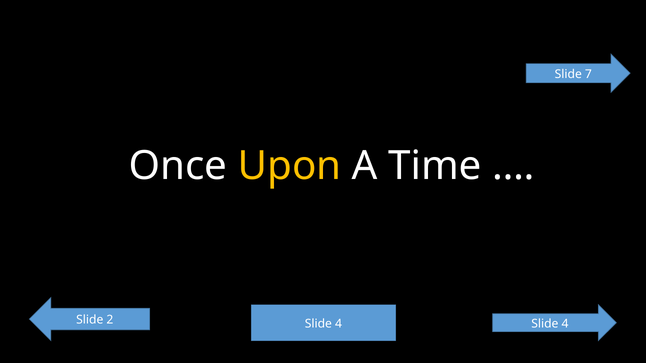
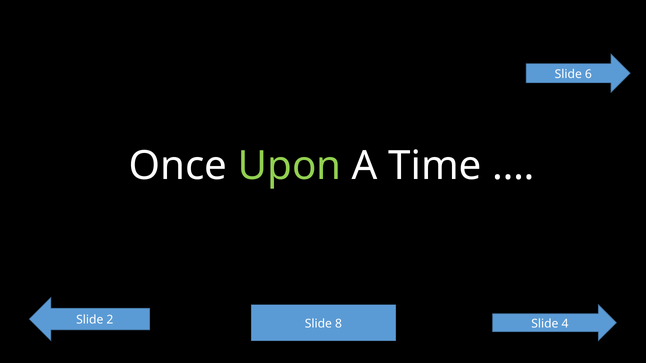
7: 7 -> 6
Upon colour: yellow -> light green
4 at (339, 324): 4 -> 8
